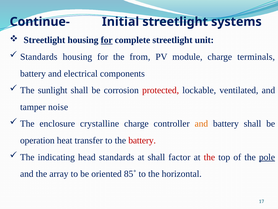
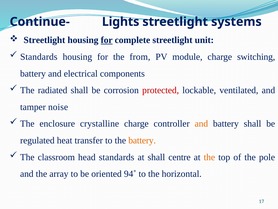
Initial: Initial -> Lights
terminals: terminals -> switching
sunlight: sunlight -> radiated
operation: operation -> regulated
battery at (142, 140) colour: red -> orange
indicating: indicating -> classroom
factor: factor -> centre
the at (209, 157) colour: red -> orange
pole underline: present -> none
85˚: 85˚ -> 94˚
